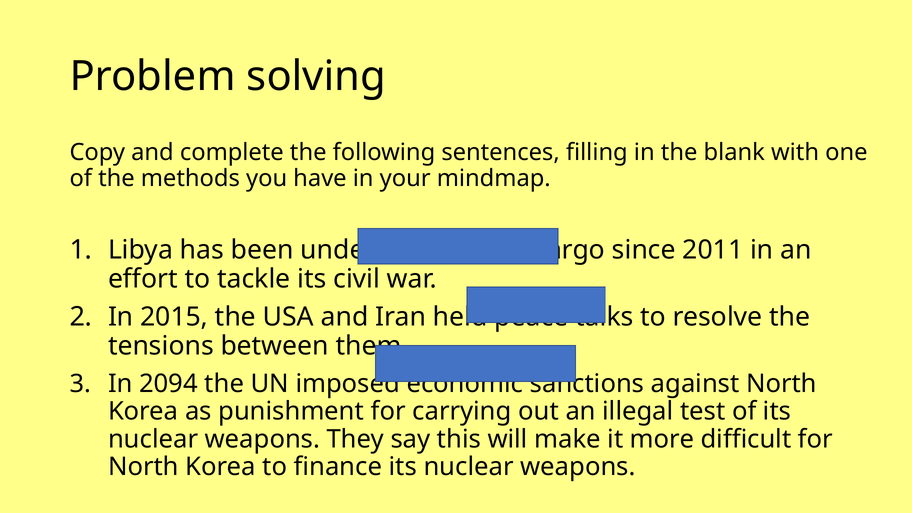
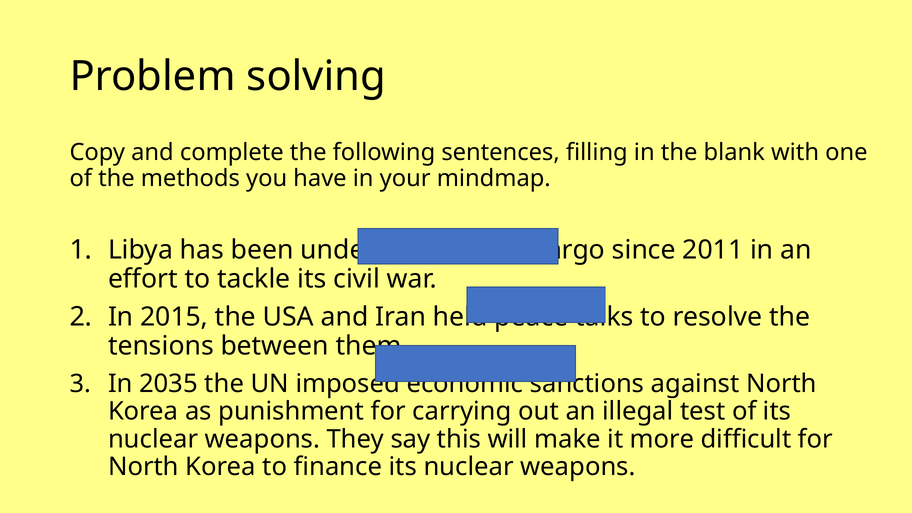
2094: 2094 -> 2035
